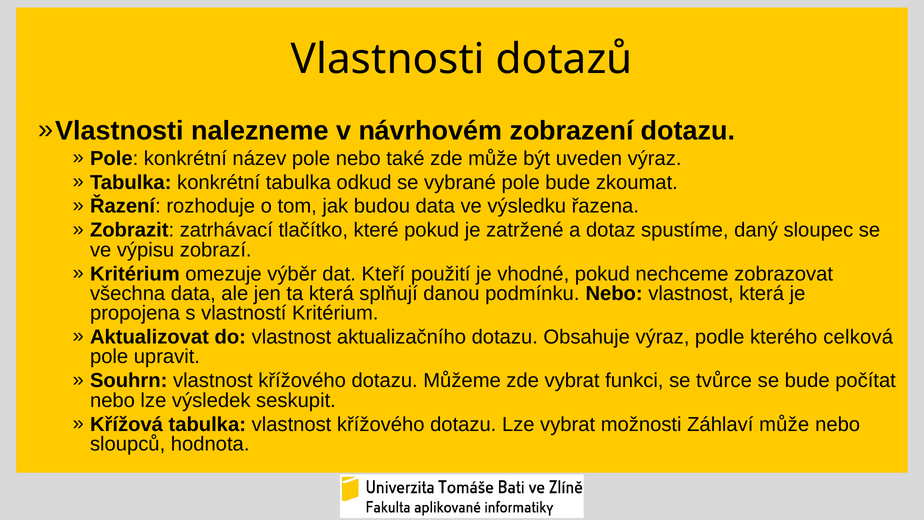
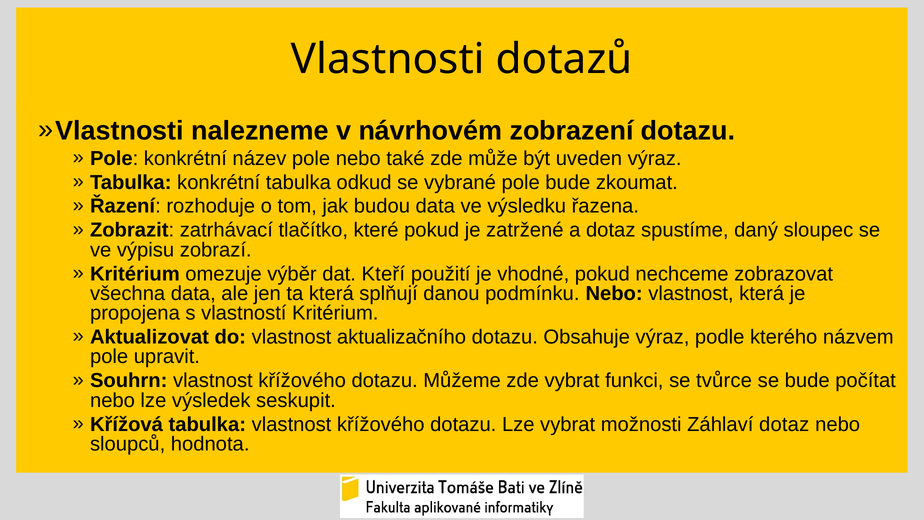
celková: celková -> názvem
Záhlaví může: může -> dotaz
